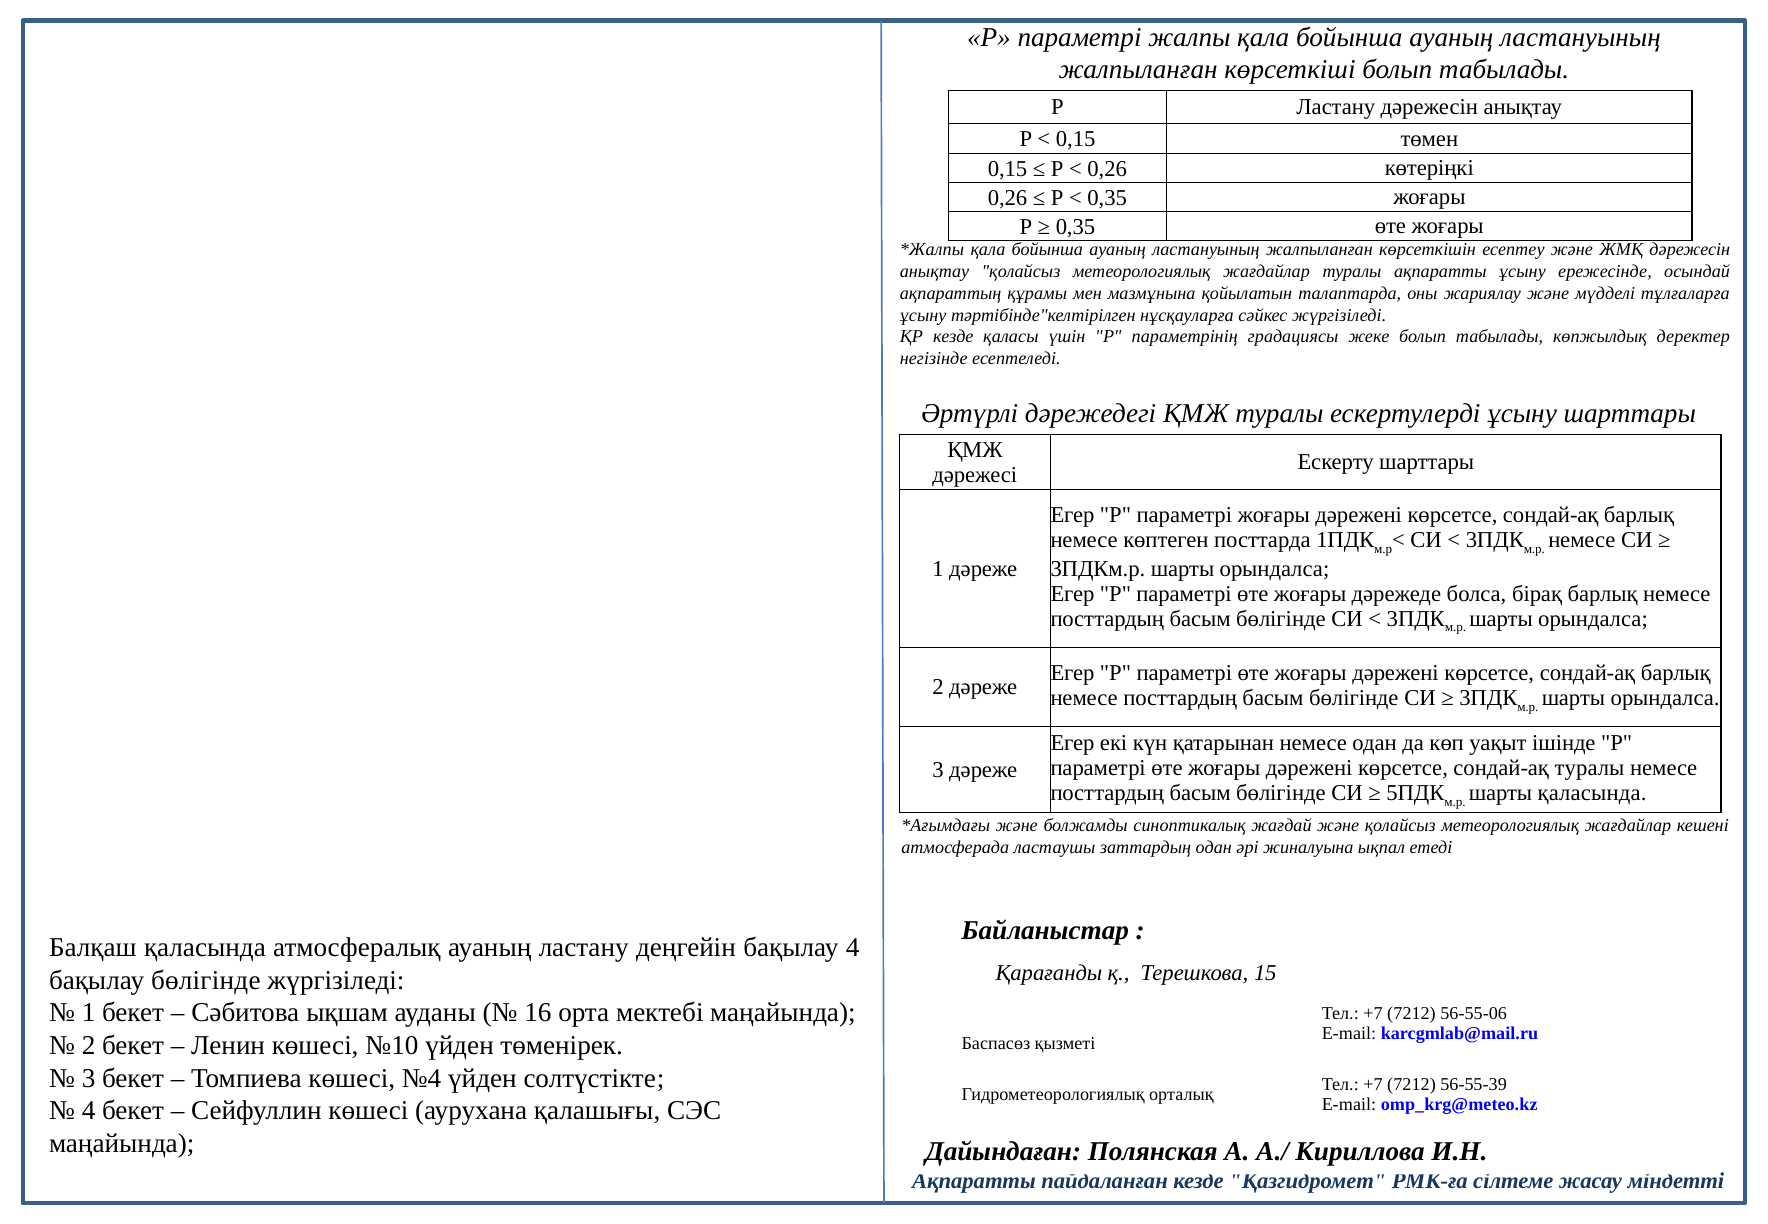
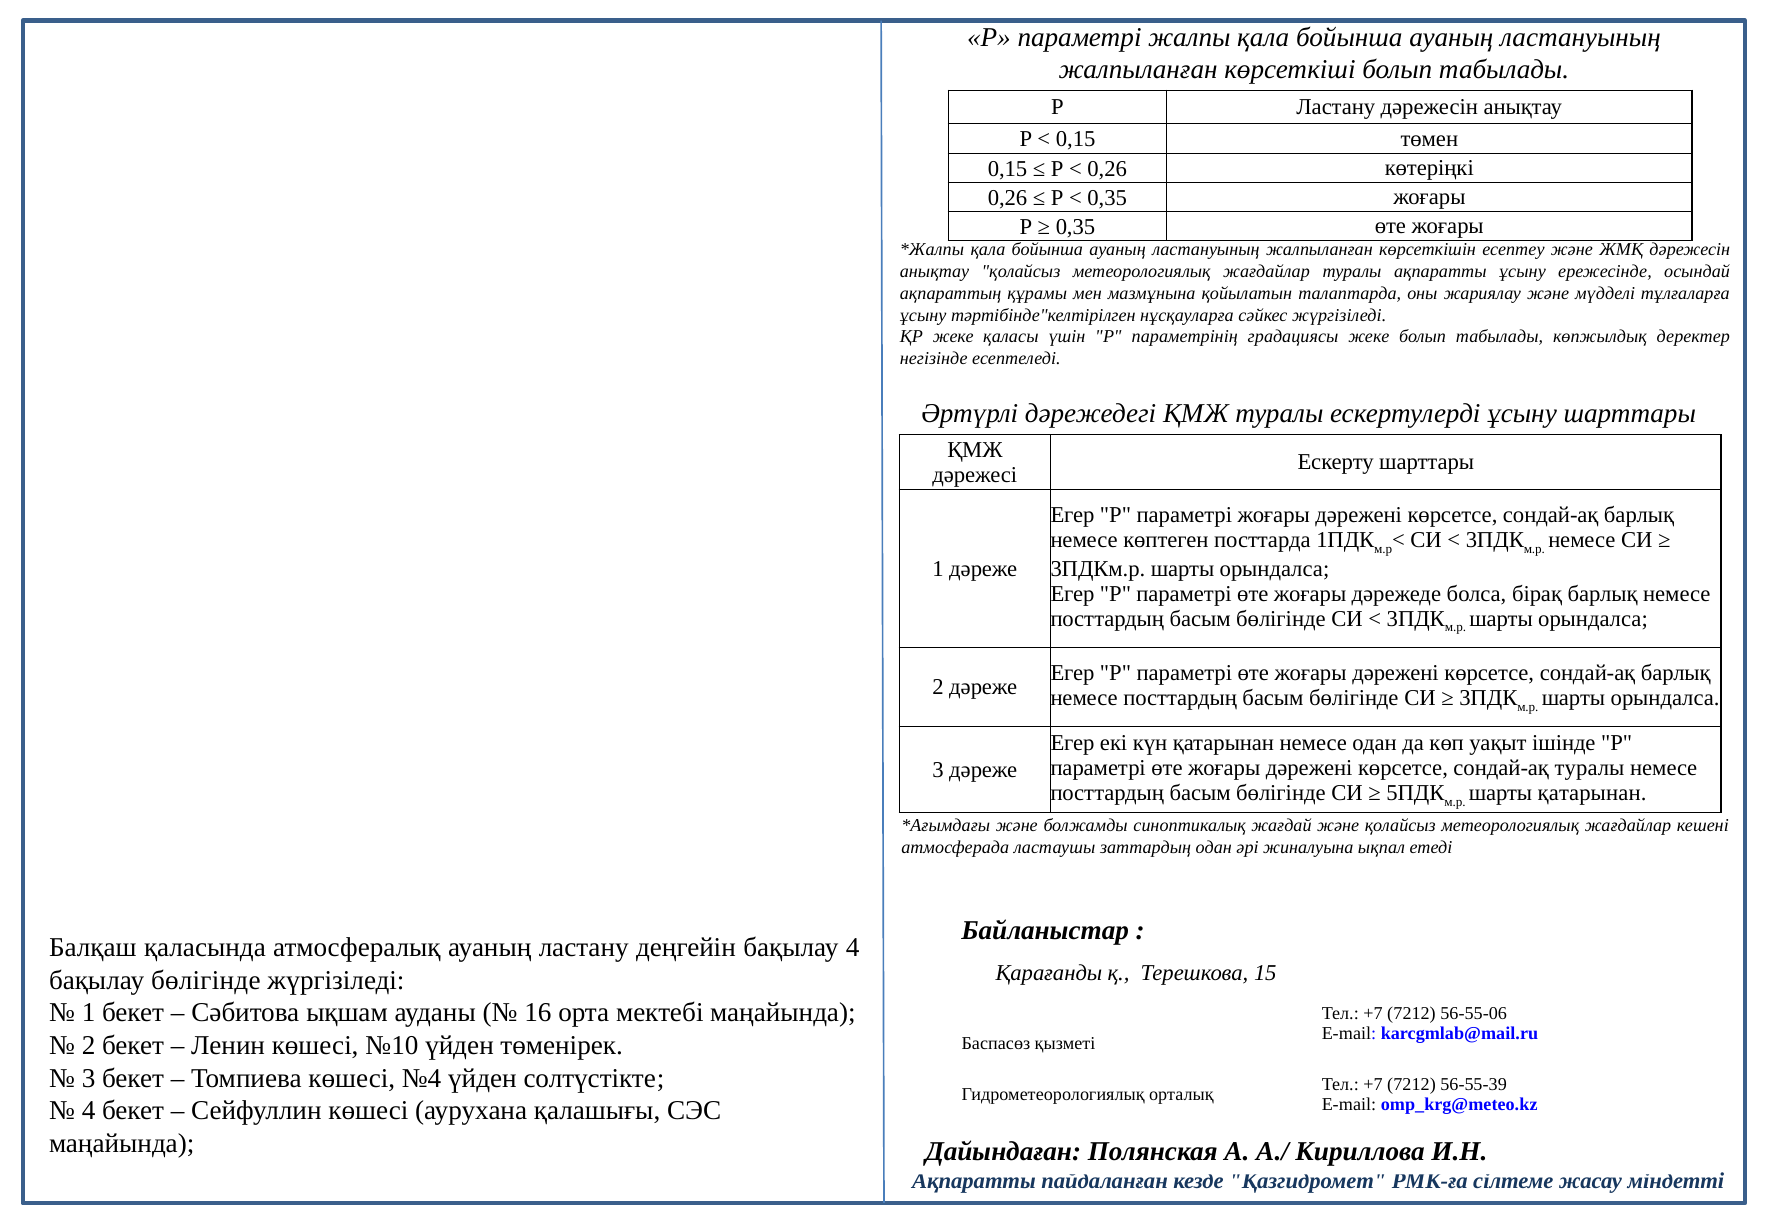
ҚР кезде: кезде -> жеке
шарты қаласында: қаласында -> қатарынан
